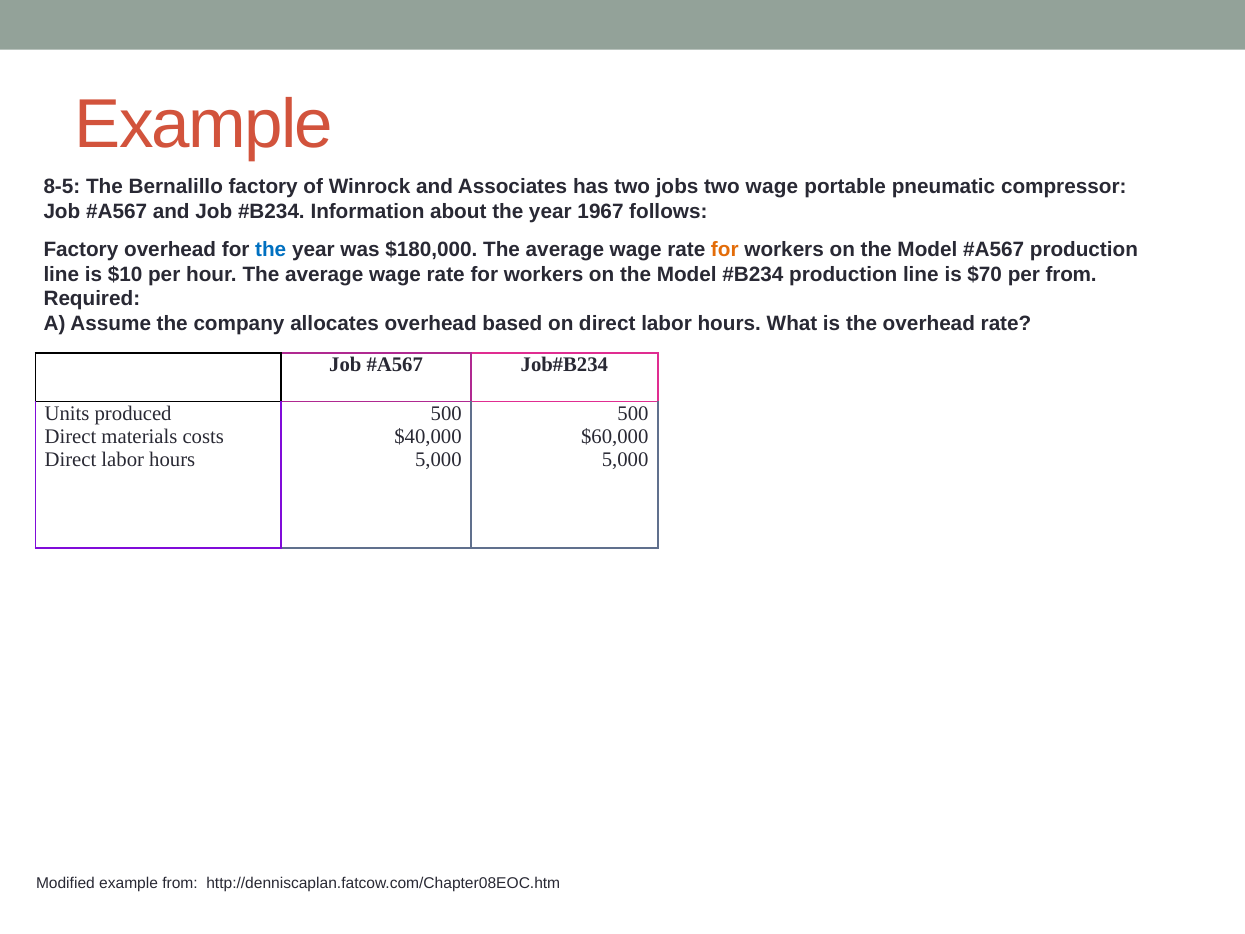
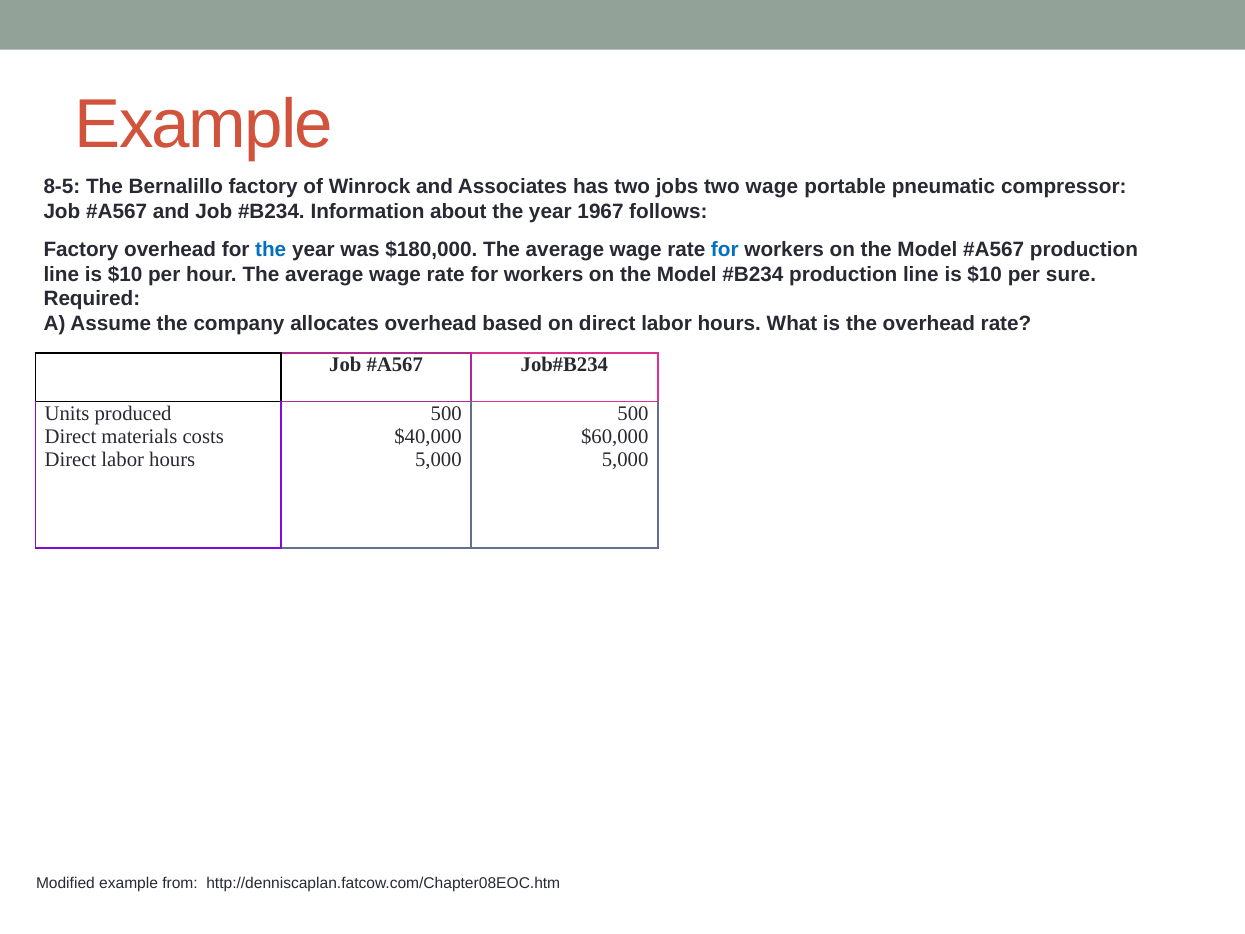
for at (725, 249) colour: orange -> blue
$70 at (985, 274): $70 -> $10
per from: from -> sure
